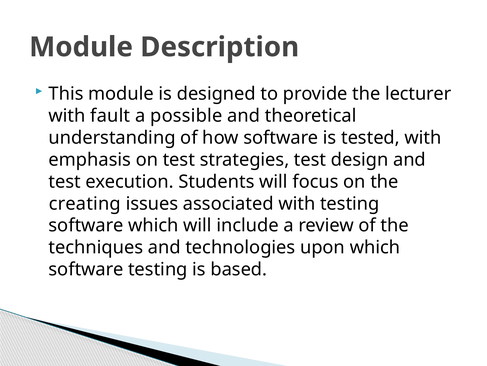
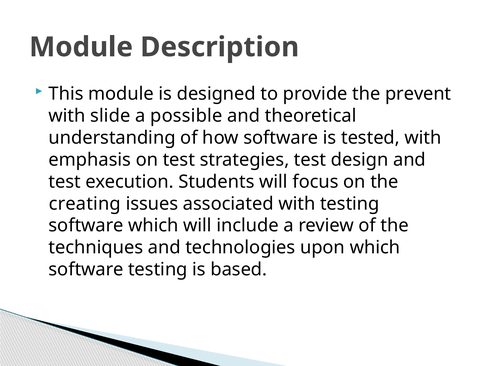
lecturer: lecturer -> prevent
fault: fault -> slide
